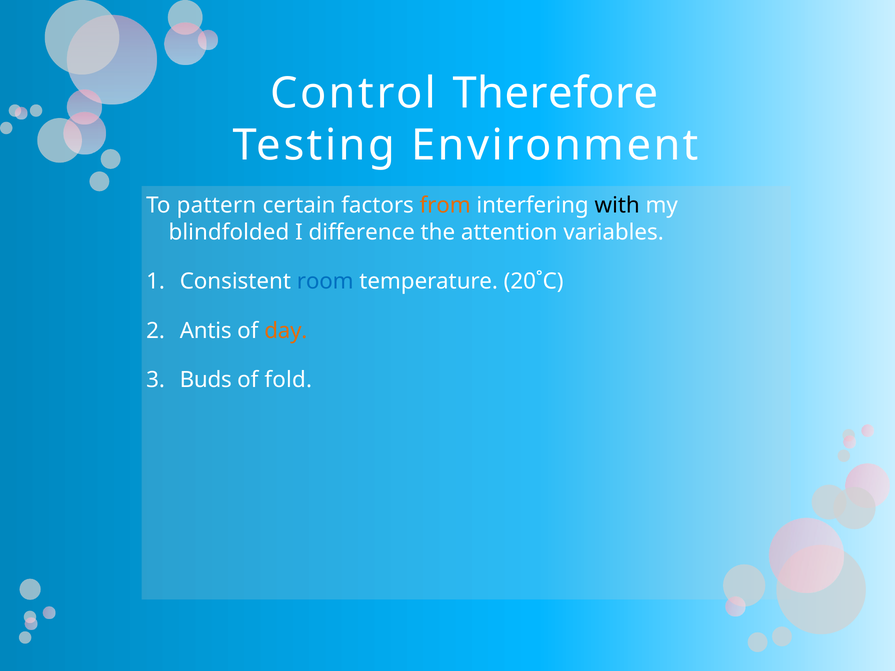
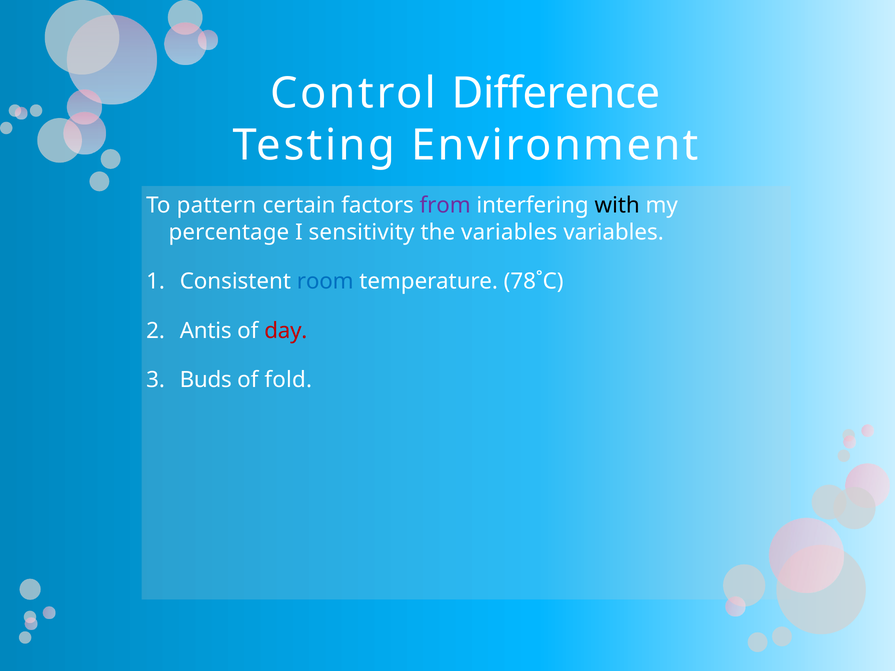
Therefore: Therefore -> Difference
from colour: orange -> purple
blindfolded: blindfolded -> percentage
difference: difference -> sensitivity
the attention: attention -> variables
20˚C: 20˚C -> 78˚C
day colour: orange -> red
